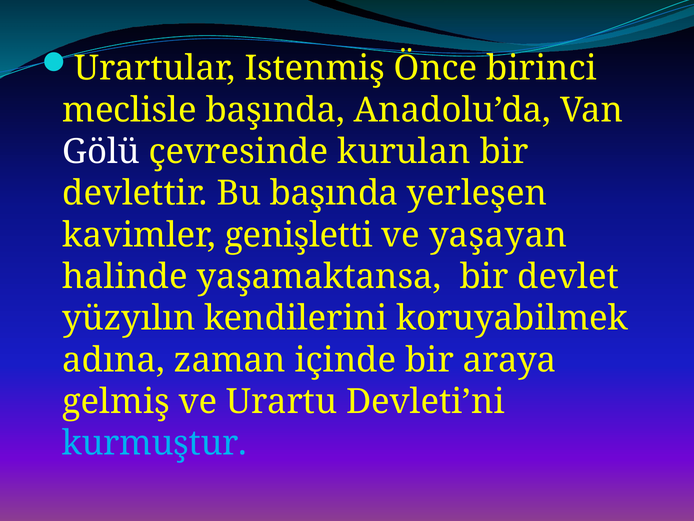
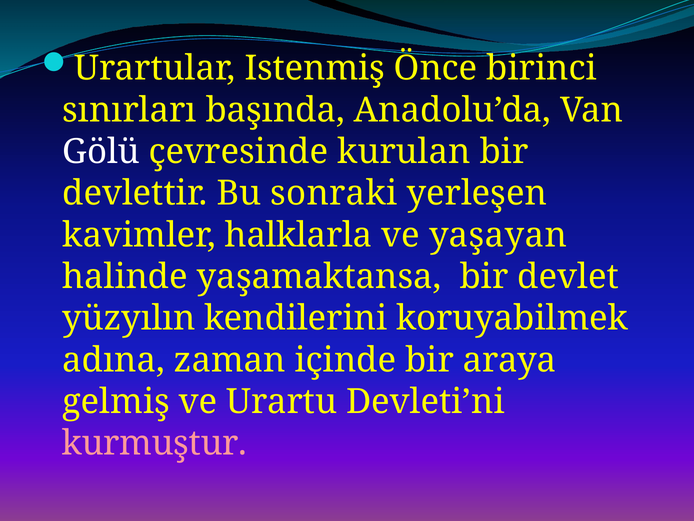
meclisle: meclisle -> sınırları
Bu başında: başında -> sonraki
genişletti: genişletti -> halklarla
kurmuştur colour: light blue -> pink
